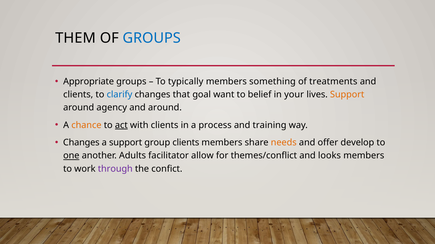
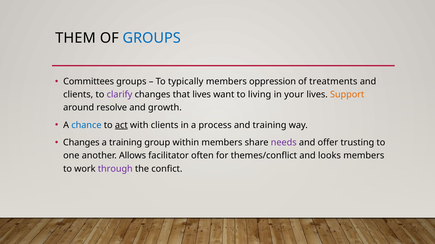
Appropriate: Appropriate -> Committees
something: something -> oppression
clarify colour: blue -> purple
that goal: goal -> lives
belief: belief -> living
agency: agency -> resolve
and around: around -> growth
chance colour: orange -> blue
a support: support -> training
group clients: clients -> within
needs colour: orange -> purple
develop: develop -> trusting
one underline: present -> none
Adults: Adults -> Allows
allow: allow -> often
